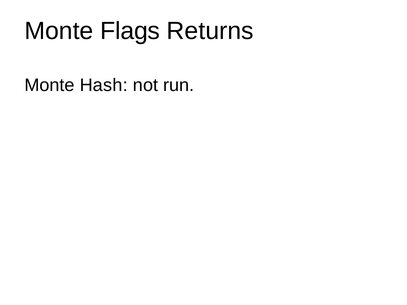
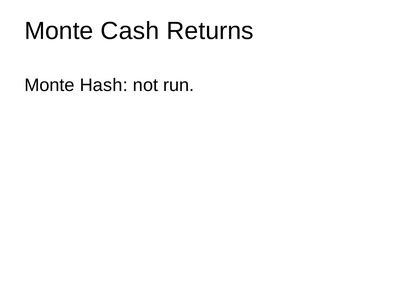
Flags: Flags -> Cash
